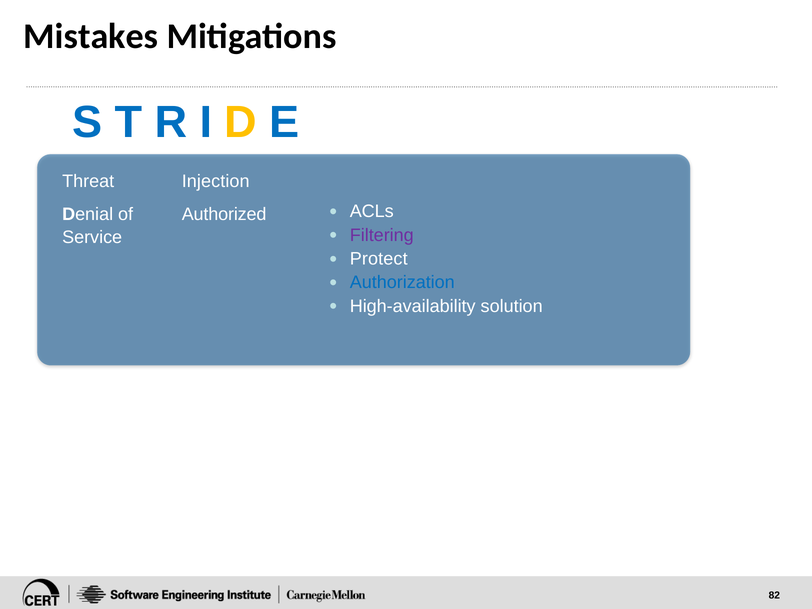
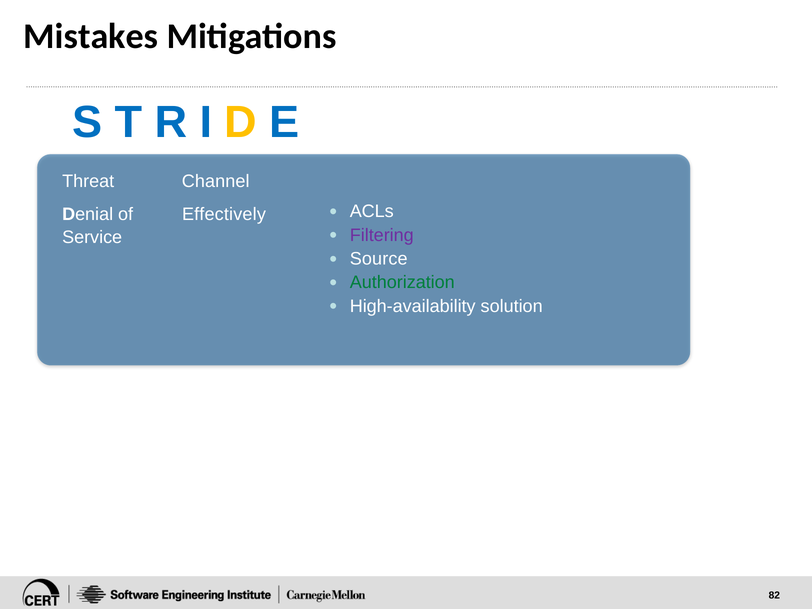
Injection: Injection -> Channel
Authorized: Authorized -> Effectively
Protect: Protect -> Source
Authorization colour: blue -> green
